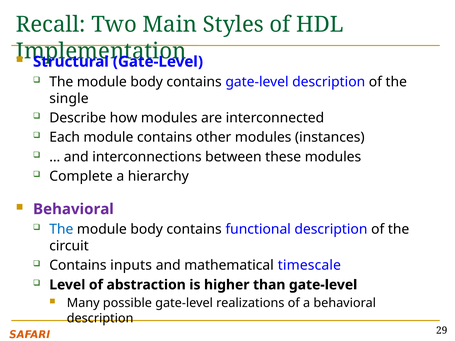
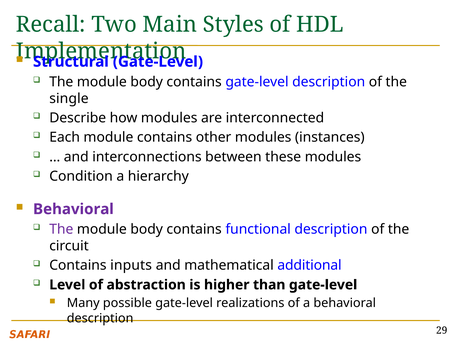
Complete: Complete -> Condition
The at (61, 229) colour: blue -> purple
timescale: timescale -> additional
